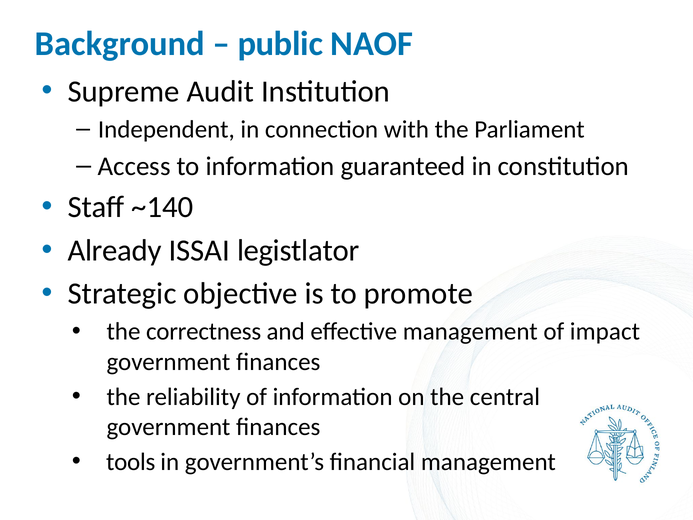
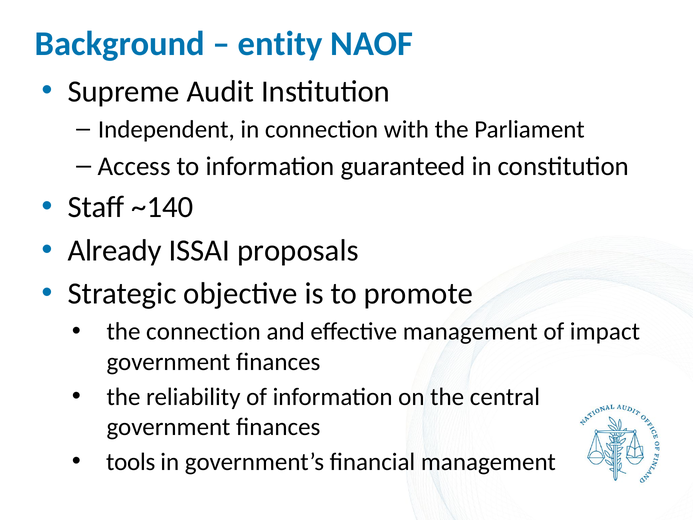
public: public -> entity
legistlator: legistlator -> proposals
the correctness: correctness -> connection
